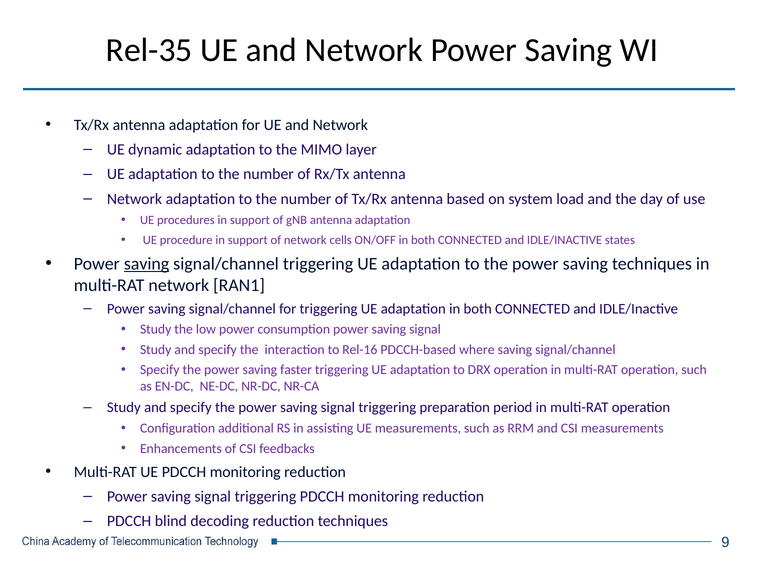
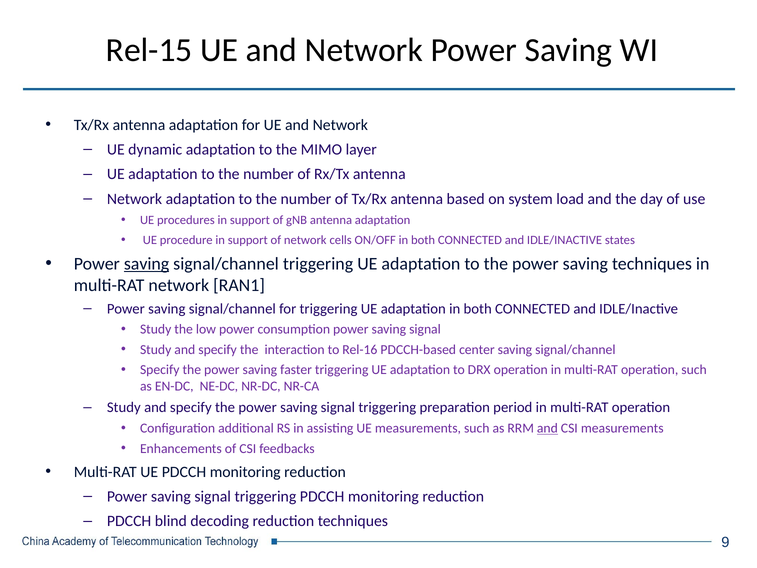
Rel-35: Rel-35 -> Rel-15
where: where -> center
and at (547, 428) underline: none -> present
